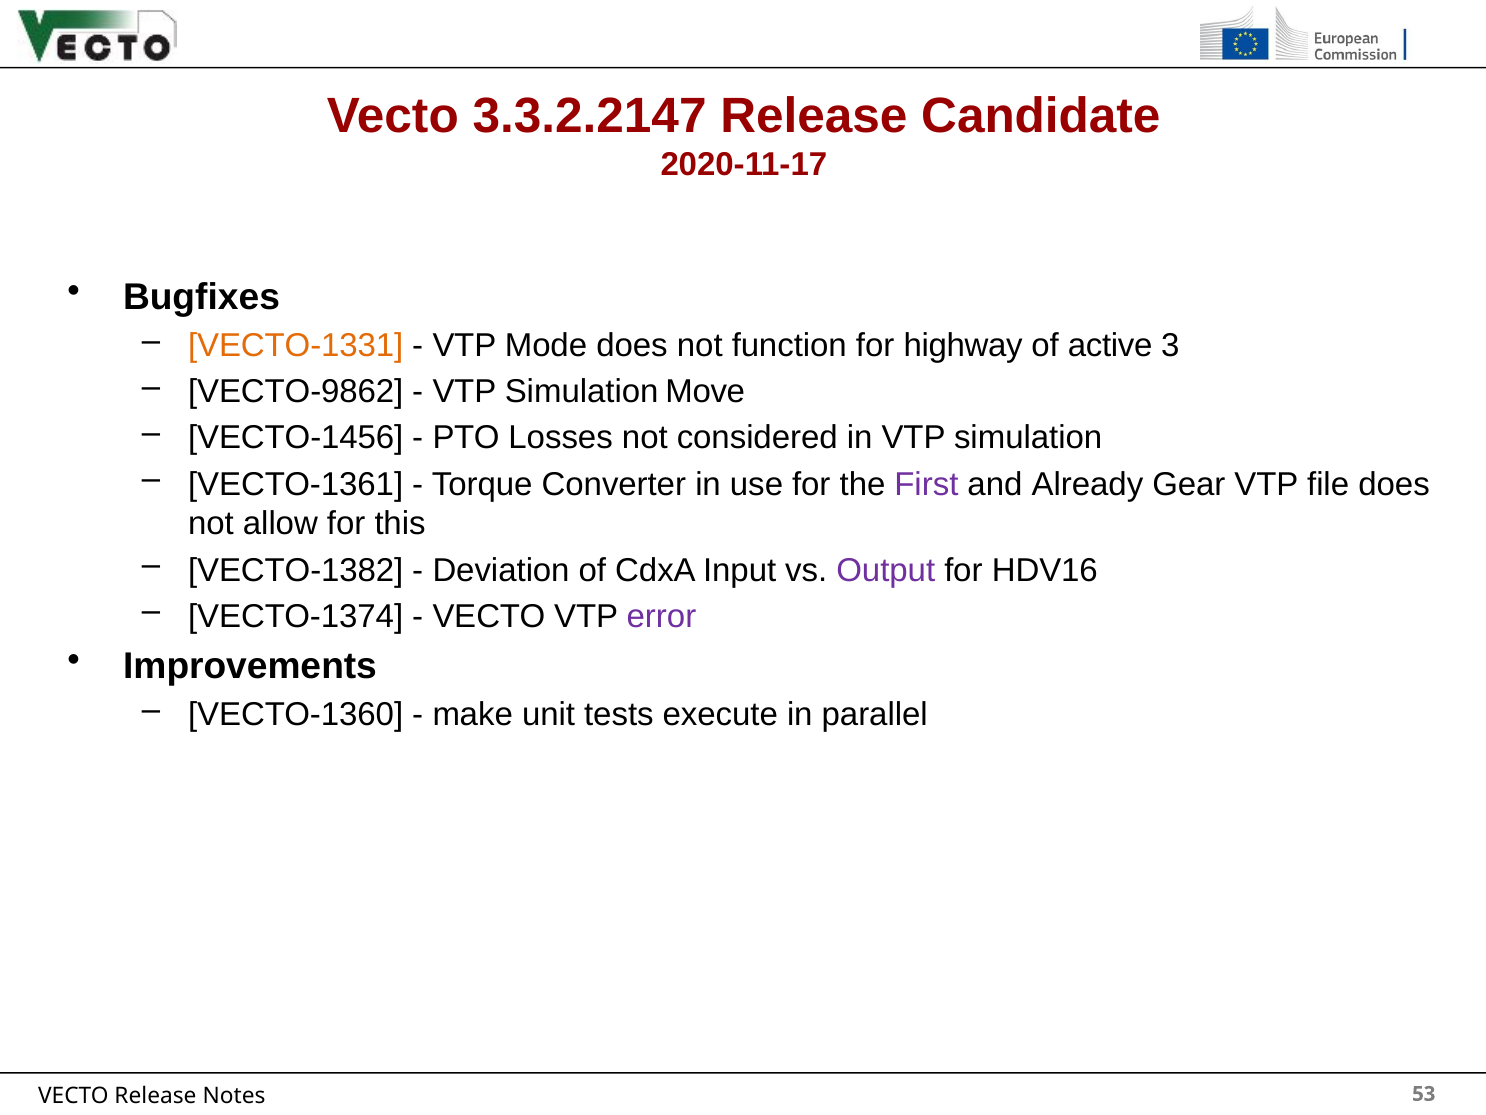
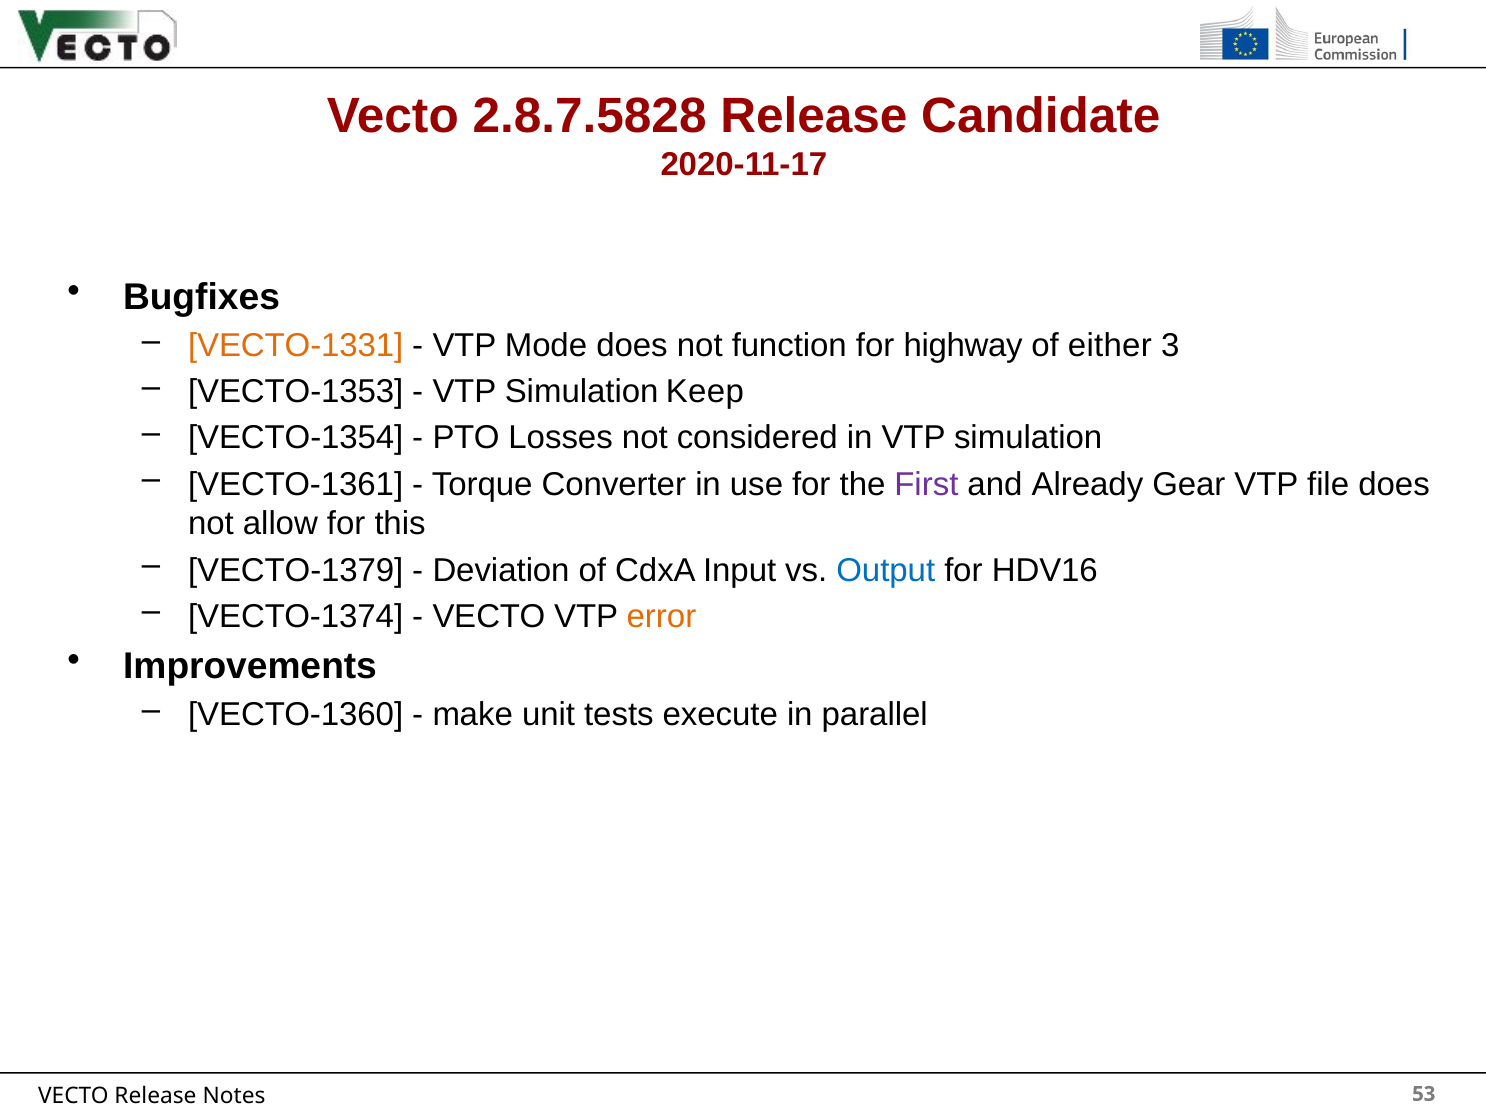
3.3.2.2147: 3.3.2.2147 -> 2.8.7.5828
active: active -> either
VECTO-9862: VECTO-9862 -> VECTO-1353
Move: Move -> Keep
VECTO-1456: VECTO-1456 -> VECTO-1354
VECTO-1382: VECTO-1382 -> VECTO-1379
Output colour: purple -> blue
error colour: purple -> orange
